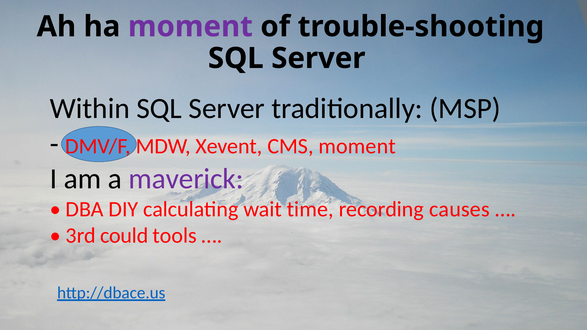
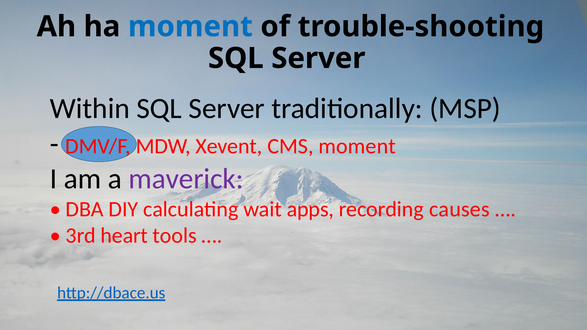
moment at (190, 27) colour: purple -> blue
time: time -> apps
could: could -> heart
